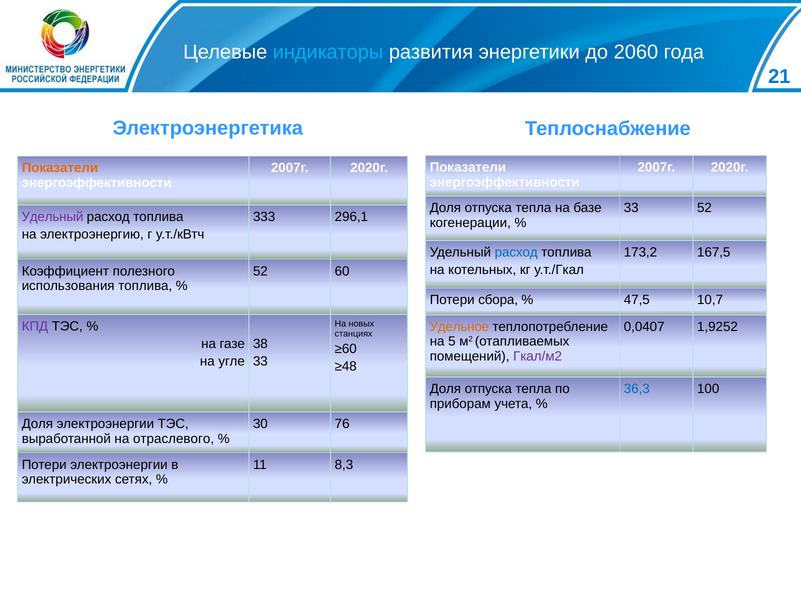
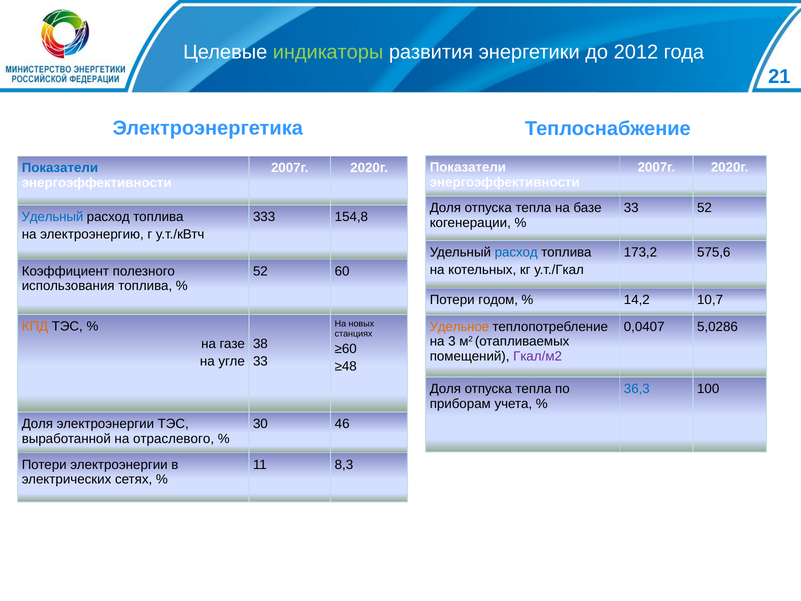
индикаторы colour: light blue -> light green
2060: 2060 -> 2012
Показатели at (60, 168) colour: orange -> blue
Удельный at (52, 217) colour: purple -> blue
296,1: 296,1 -> 154,8
167,5: 167,5 -> 575,6
сбора: сбора -> годом
47,5: 47,5 -> 14,2
КПД colour: purple -> orange
1,9252: 1,9252 -> 5,0286
5: 5 -> 3
76: 76 -> 46
